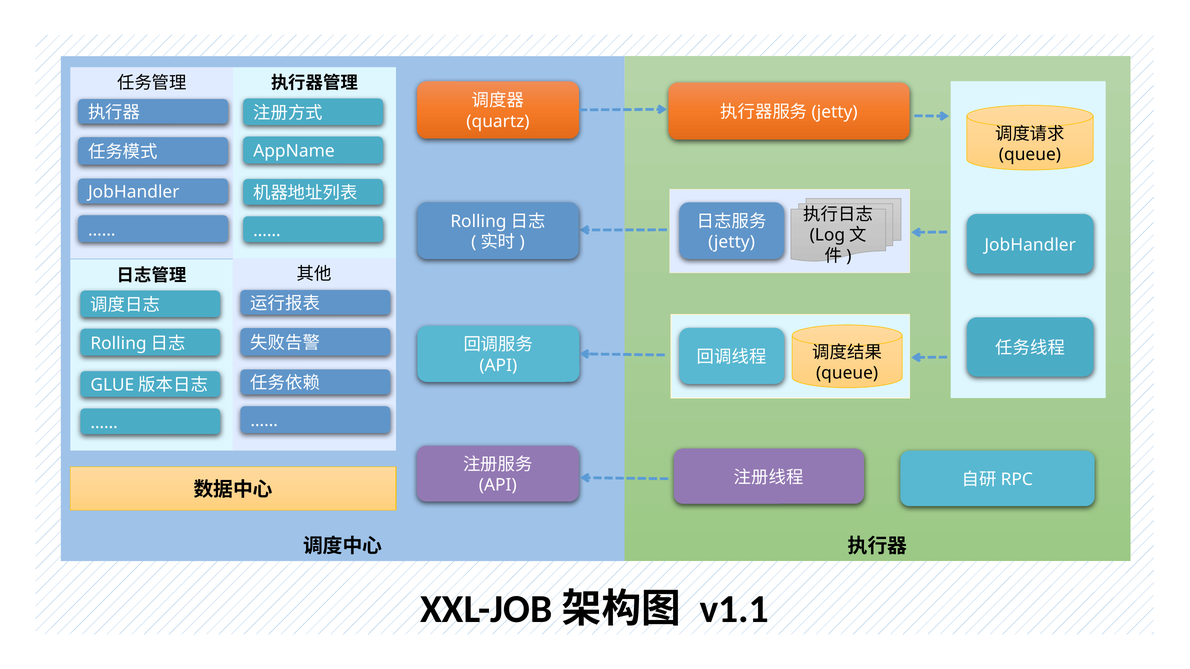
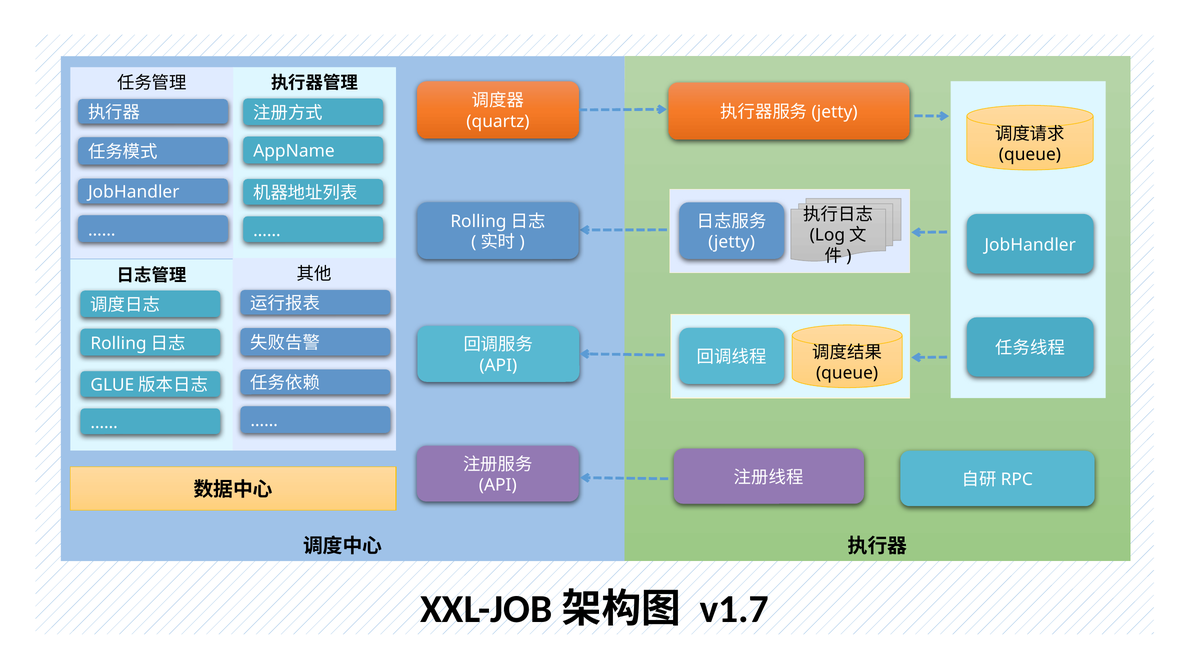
v1.1: v1.1 -> v1.7
